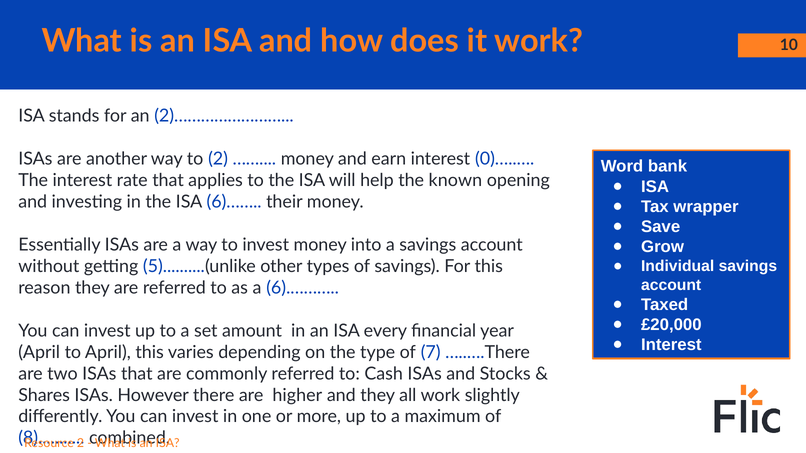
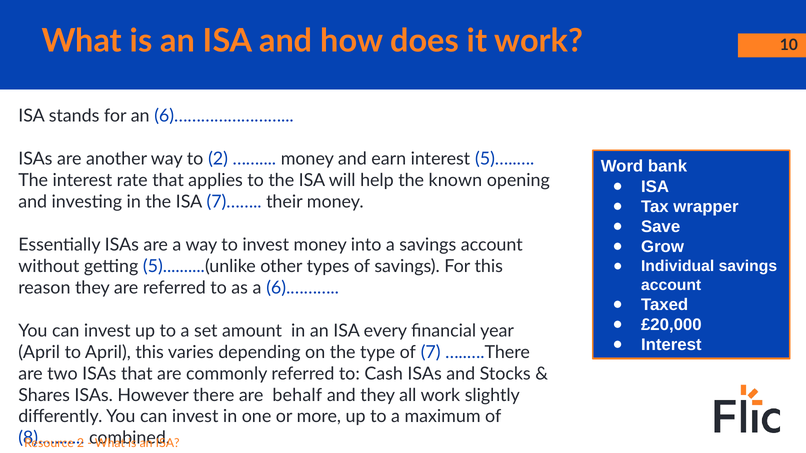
2)……………………: 2)…………………… -> 6)……………………
0)…..…: 0)…..… -> 5)…..…
6)……: 6)…… -> 7)……
higher: higher -> behalf
